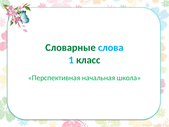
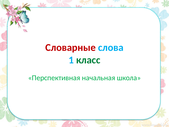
Словарные colour: green -> red
